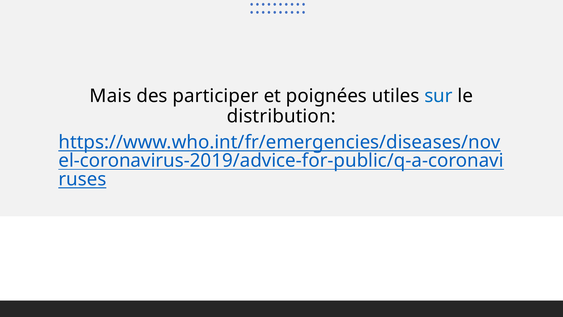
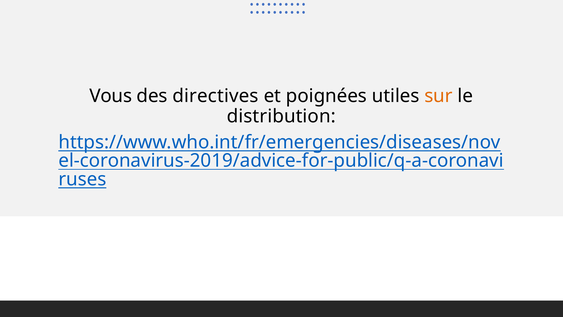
Mais: Mais -> Vous
participer: participer -> directives
sur colour: blue -> orange
